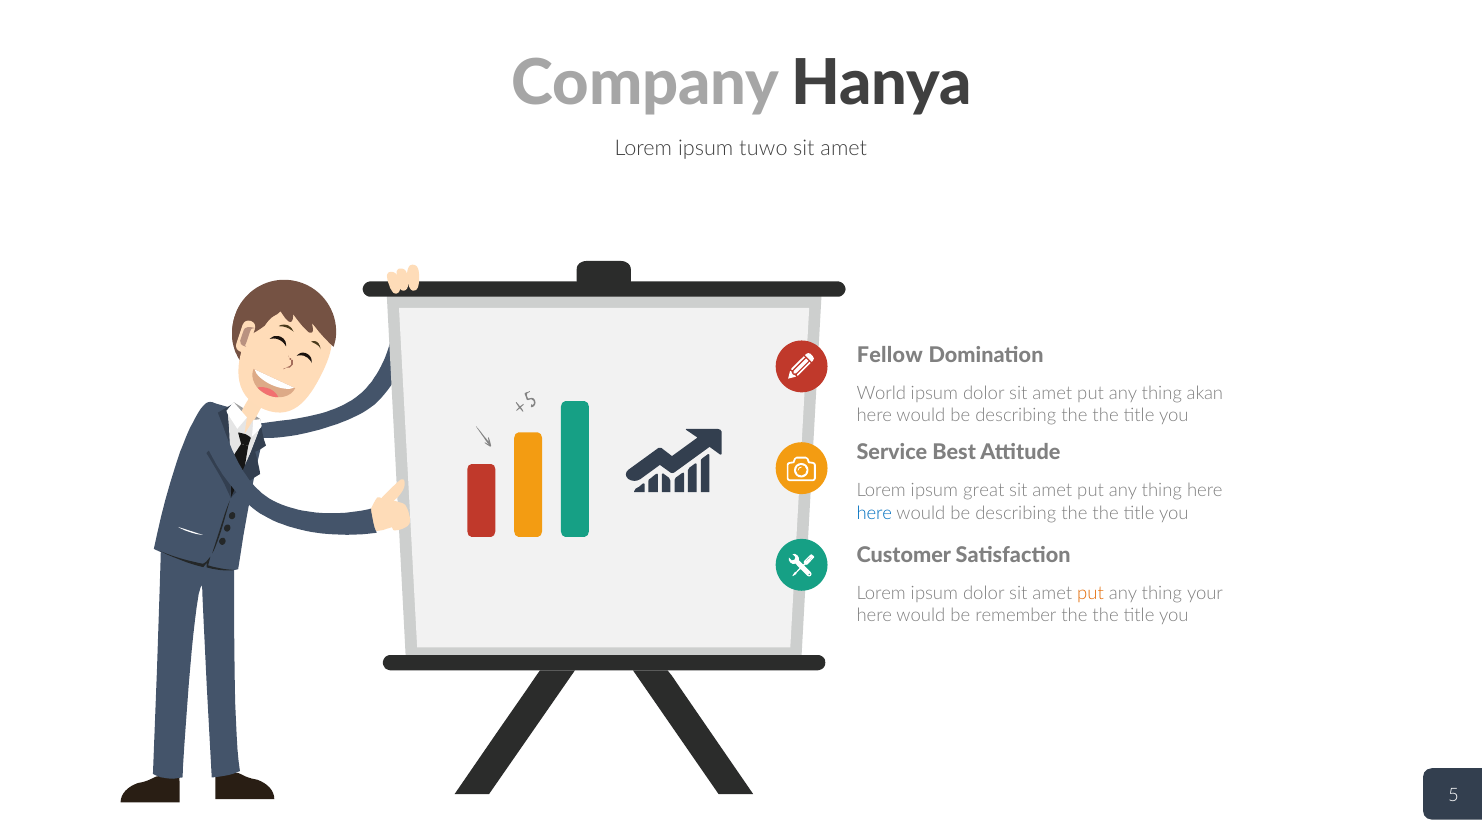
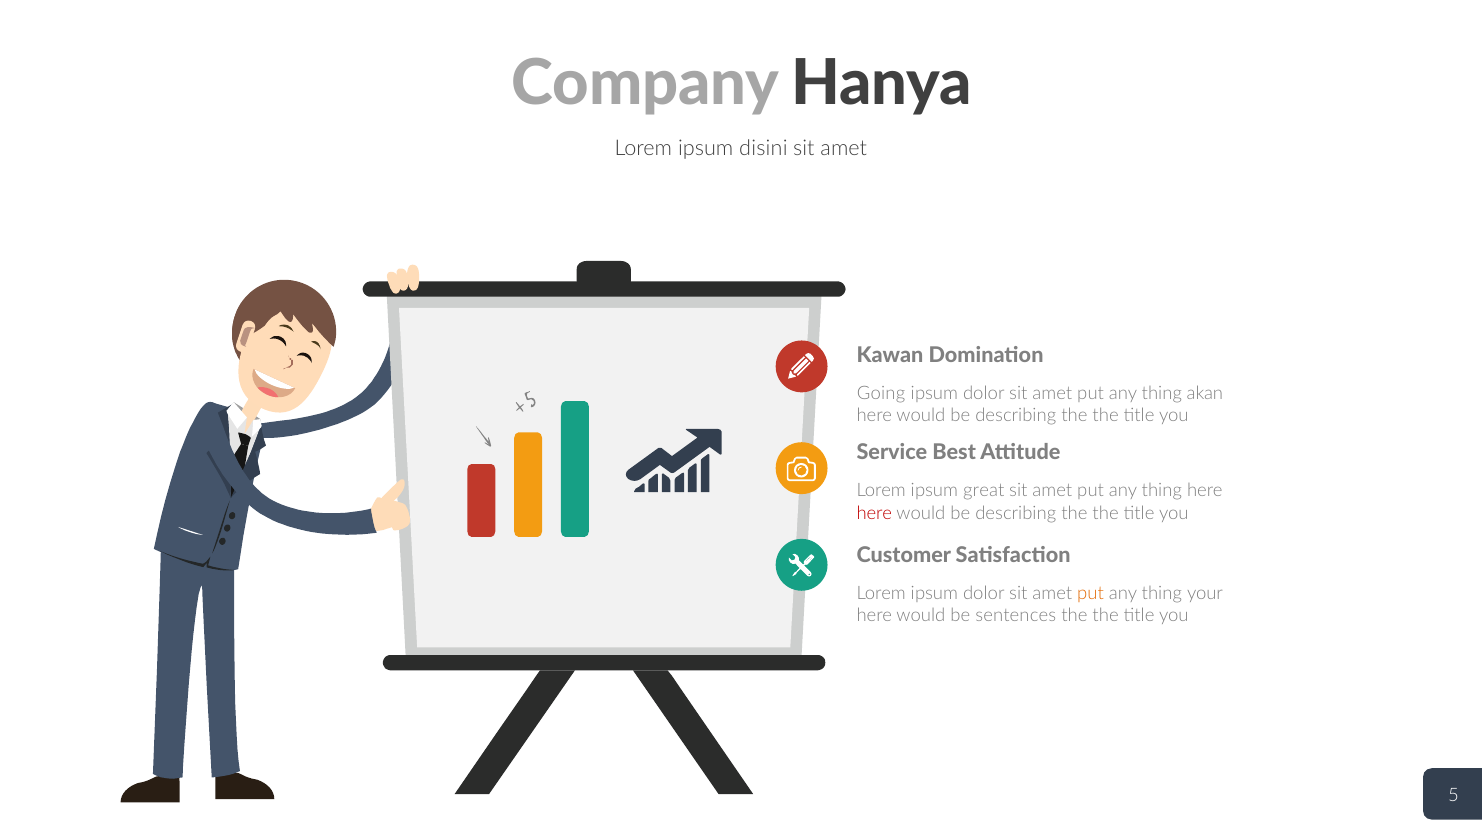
tuwo: tuwo -> disini
Fellow: Fellow -> Kawan
World: World -> Going
here at (874, 513) colour: blue -> red
remember: remember -> sentences
